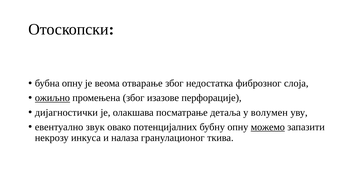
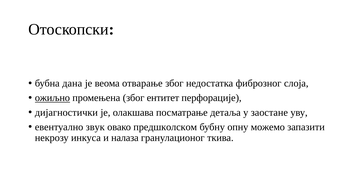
бубна опну: опну -> дана
изазове: изазове -> ентитет
волумен: волумен -> заостане
потенцијалних: потенцијалних -> предшколском
можемо underline: present -> none
